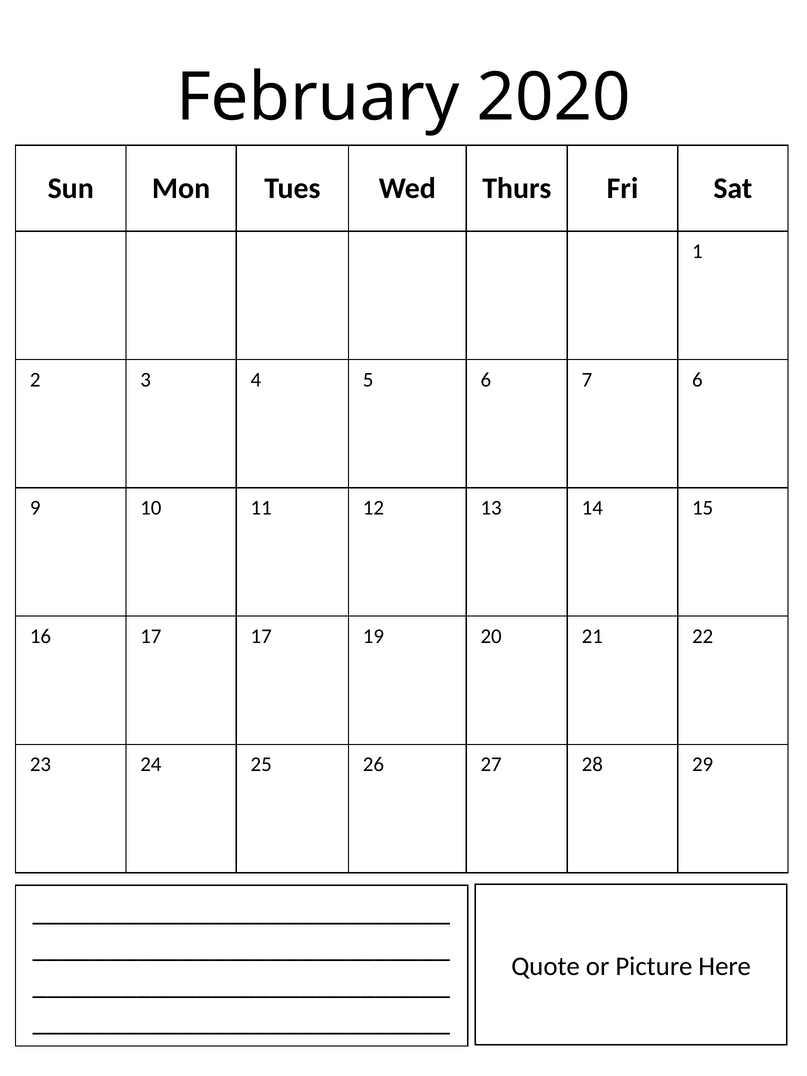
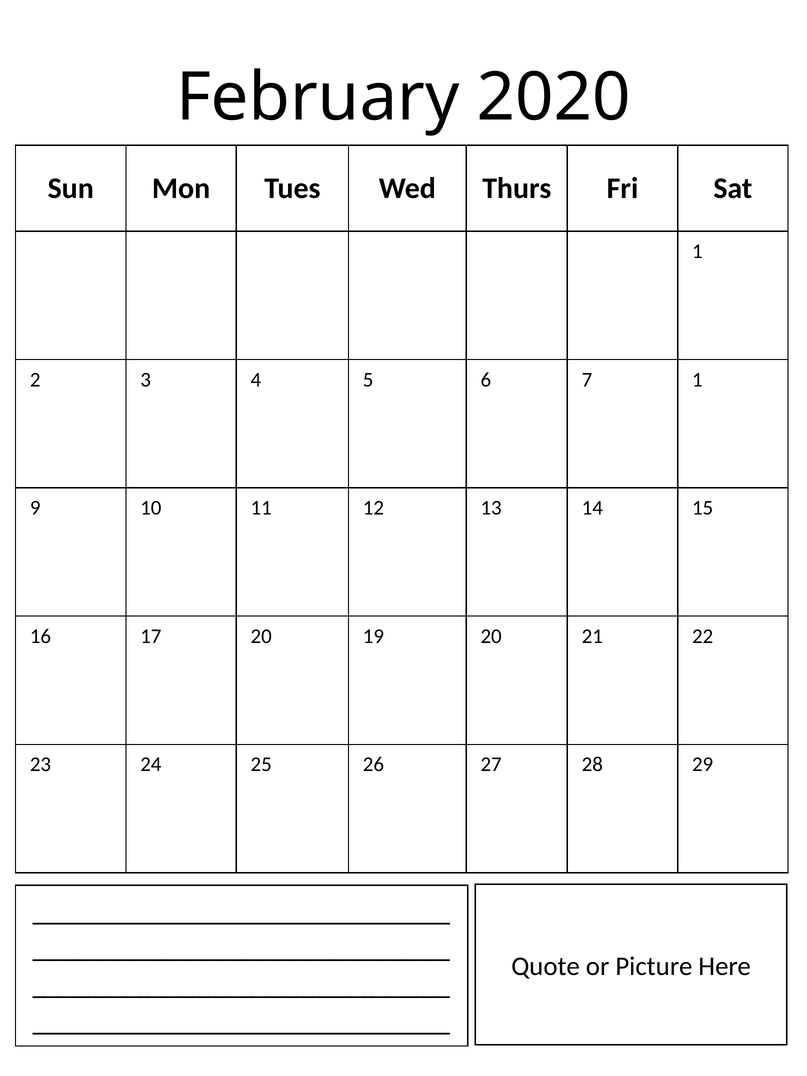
7 6: 6 -> 1
17 17: 17 -> 20
